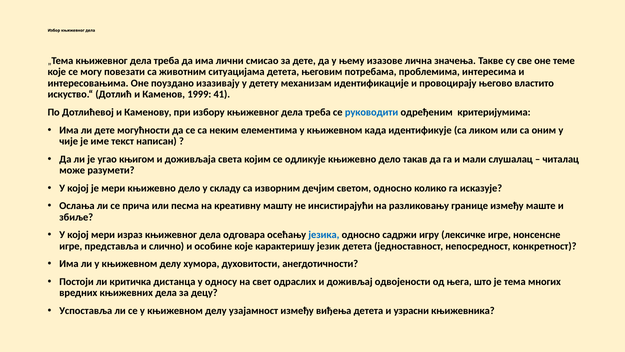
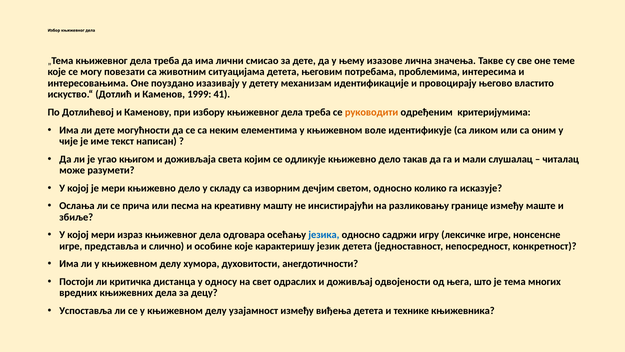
руководити colour: blue -> orange
када: када -> воле
узрасни: узрасни -> технике
